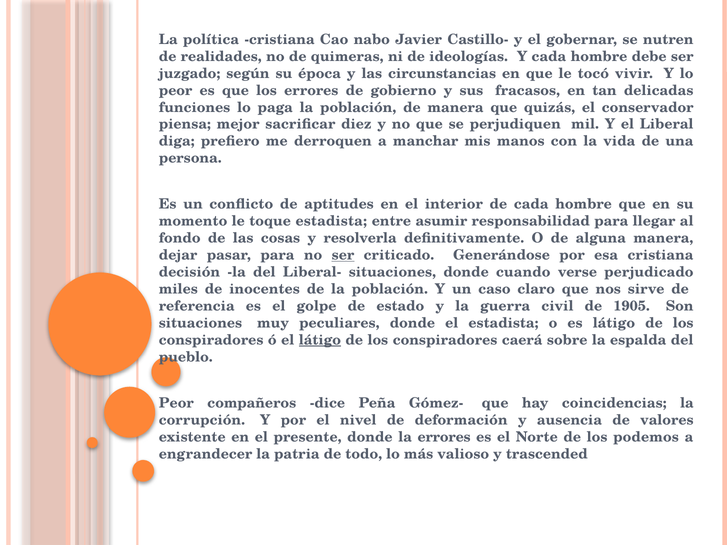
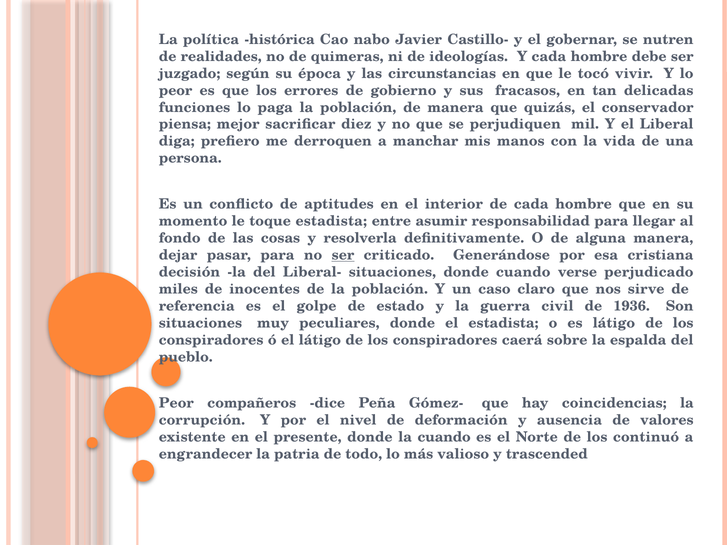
política cristiana: cristiana -> histórica
1905: 1905 -> 1936
látigo at (320, 340) underline: present -> none
la errores: errores -> cuando
podemos: podemos -> continuó
